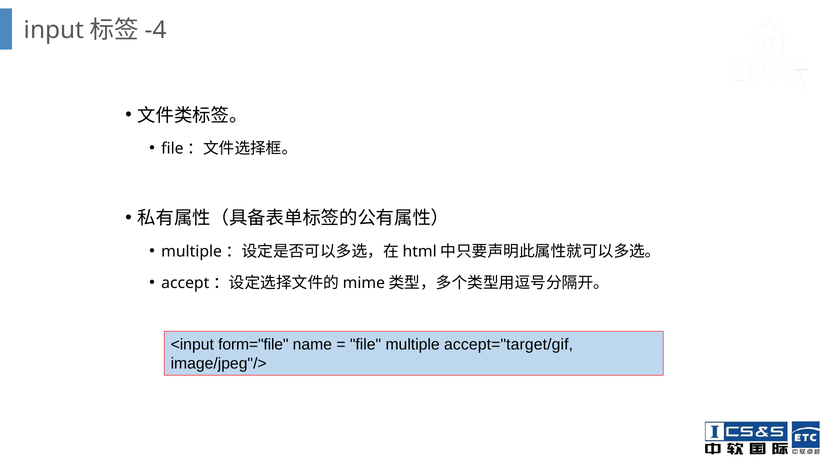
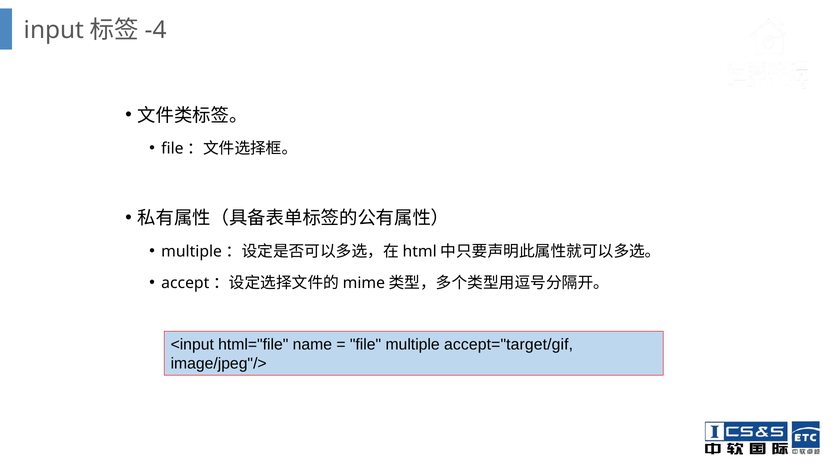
form="file: form="file -> html="file
